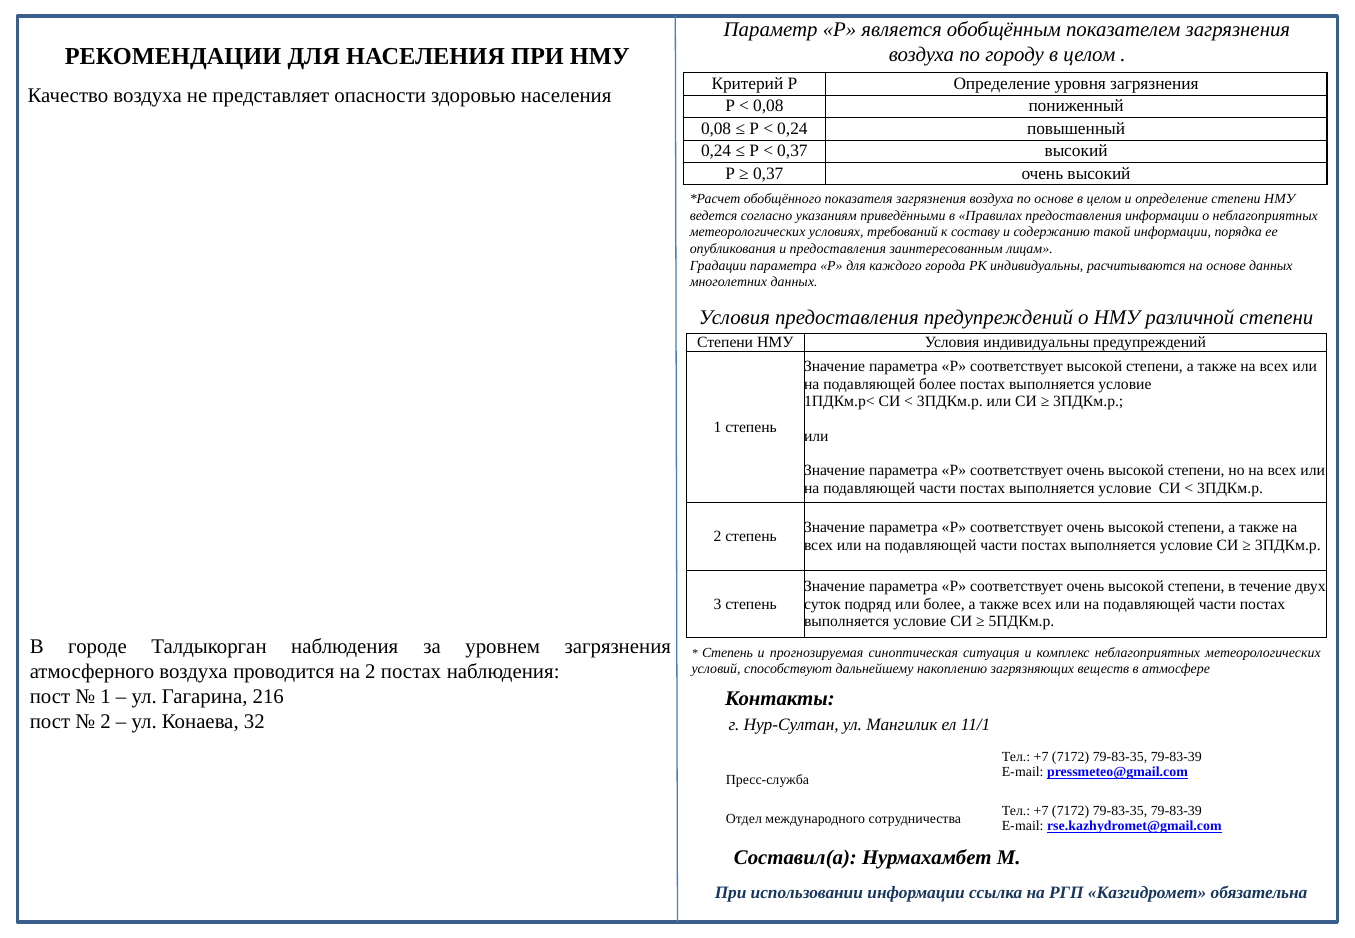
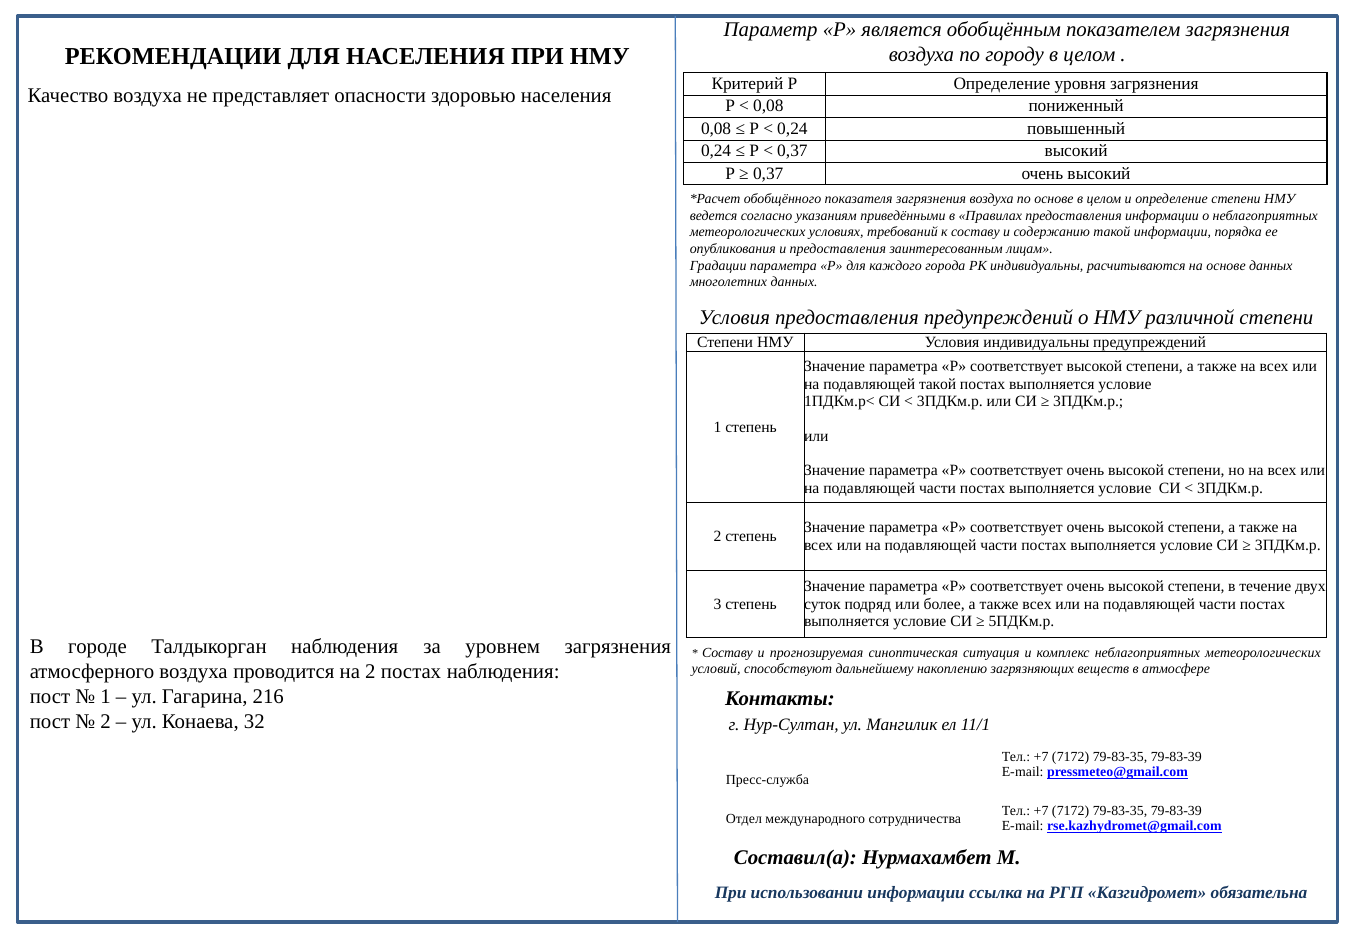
подавляющей более: более -> такой
Степень at (727, 653): Степень -> Составу
